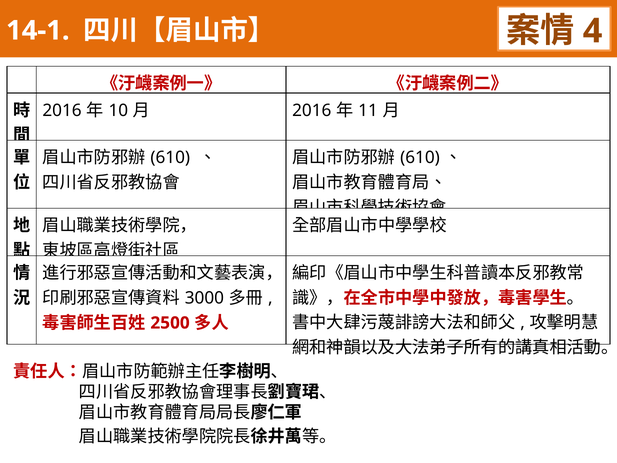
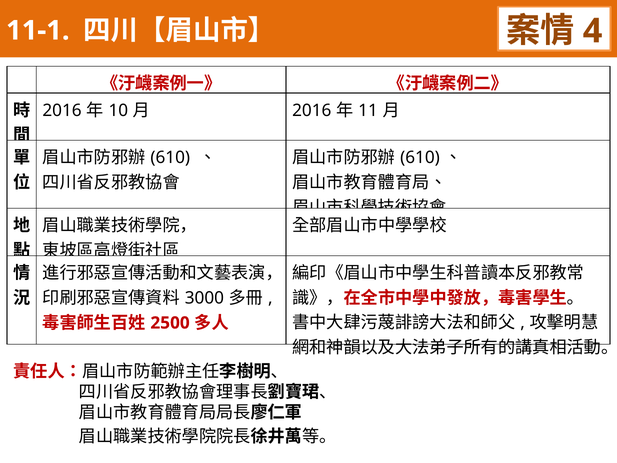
14-1: 14-1 -> 11-1
